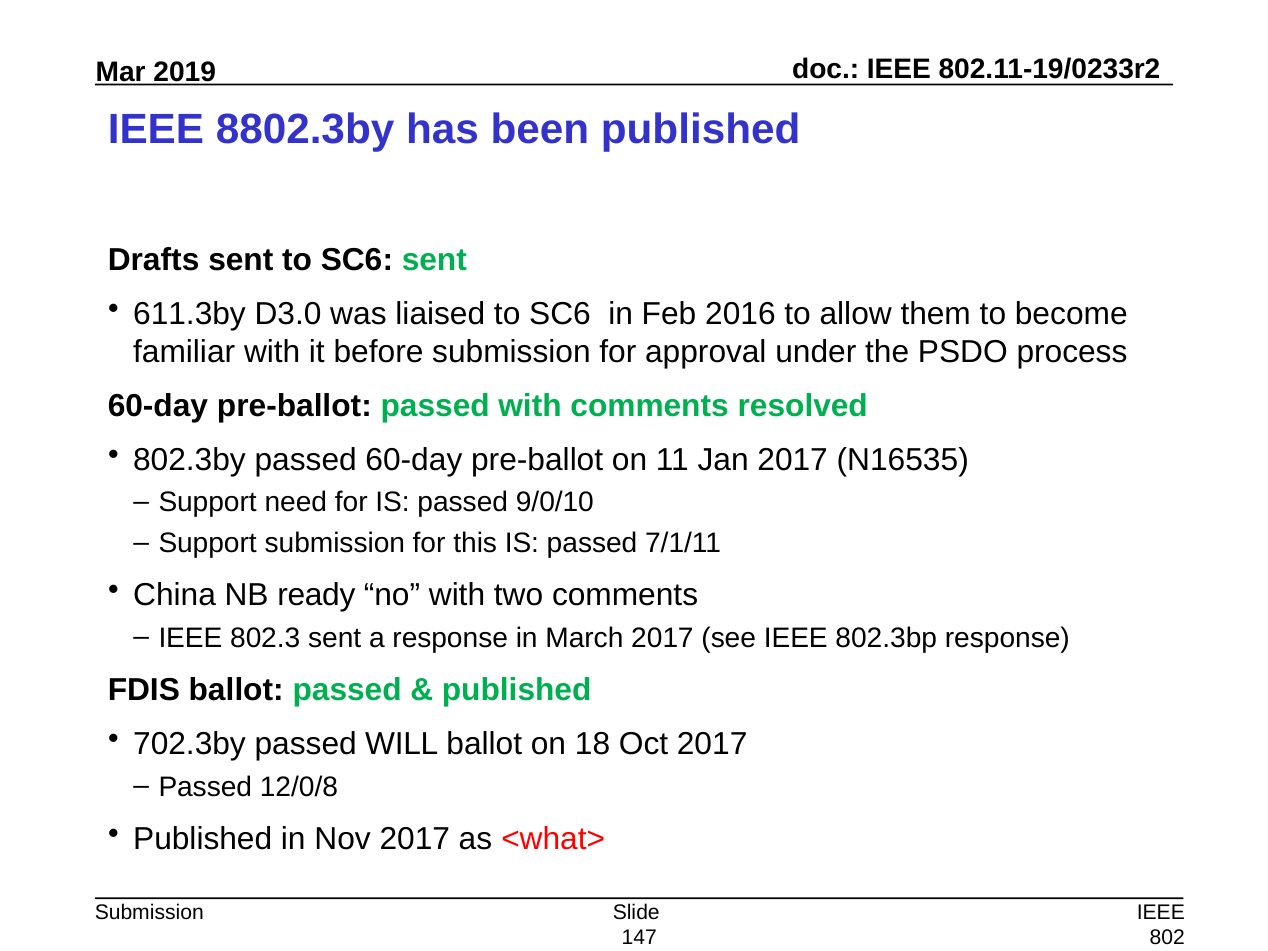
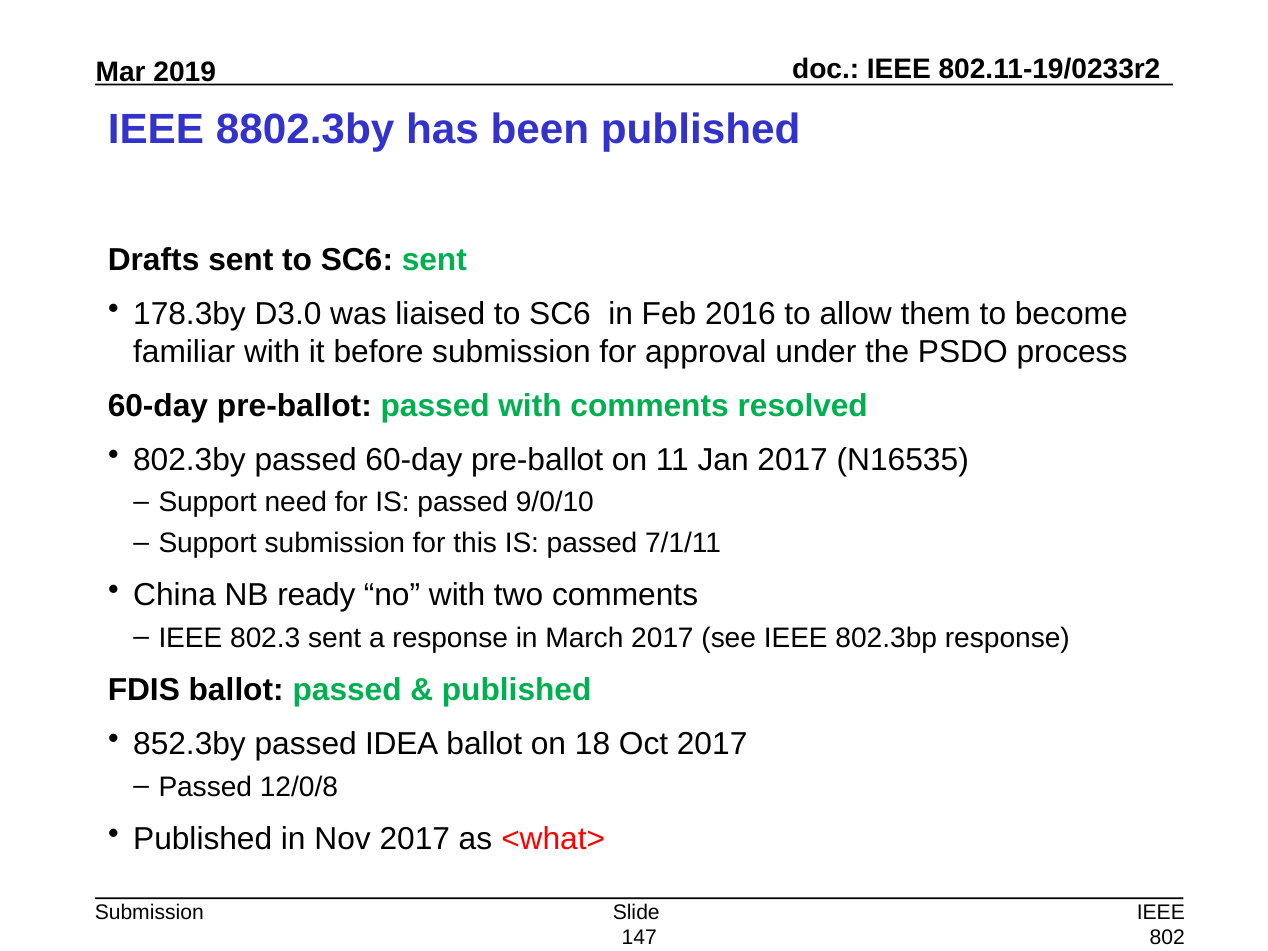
611.3by: 611.3by -> 178.3by
702.3by: 702.3by -> 852.3by
WILL: WILL -> IDEA
